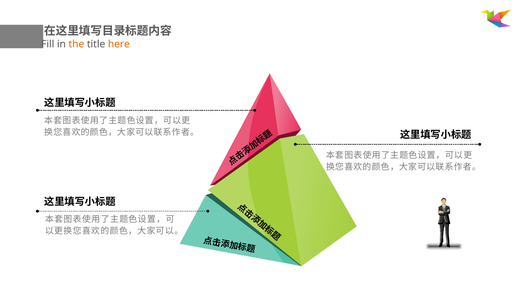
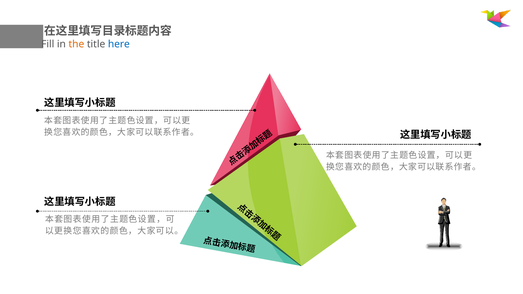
here colour: orange -> blue
